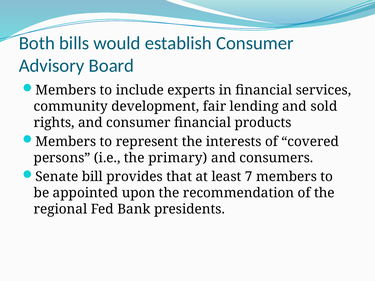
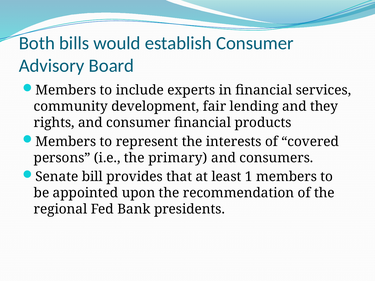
sold: sold -> they
7: 7 -> 1
